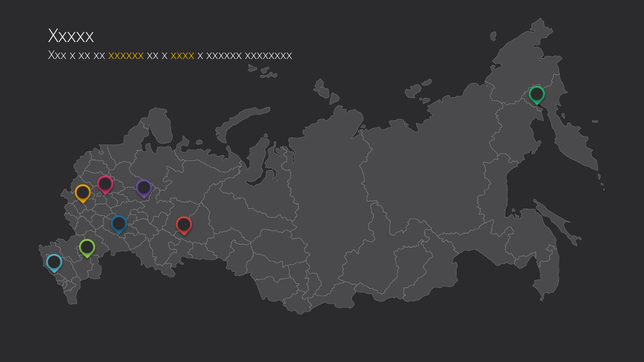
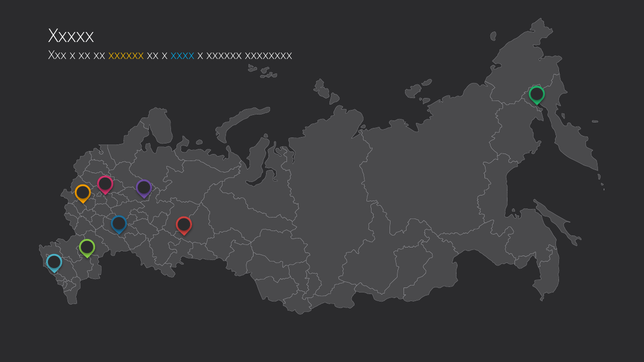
xxxx colour: yellow -> light blue
